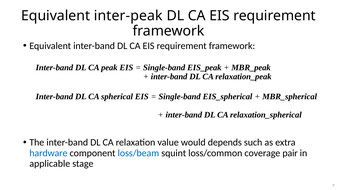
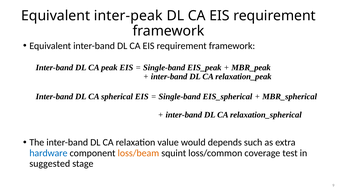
loss/beam colour: blue -> orange
pair: pair -> test
applicable: applicable -> suggested
